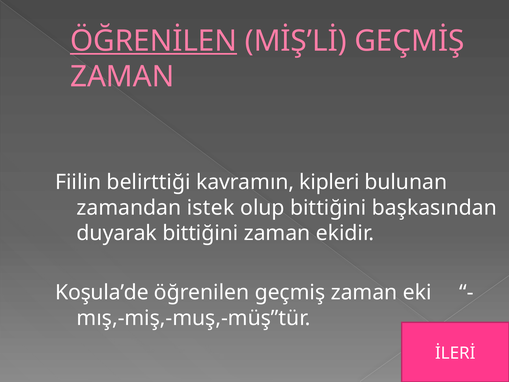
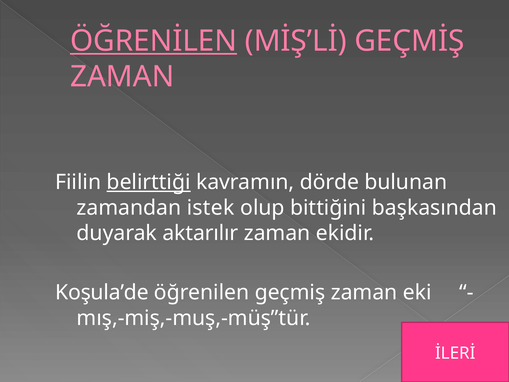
belirttiği underline: none -> present
kipleri: kipleri -> dörde
duyarak bittiğini: bittiğini -> aktarılır
